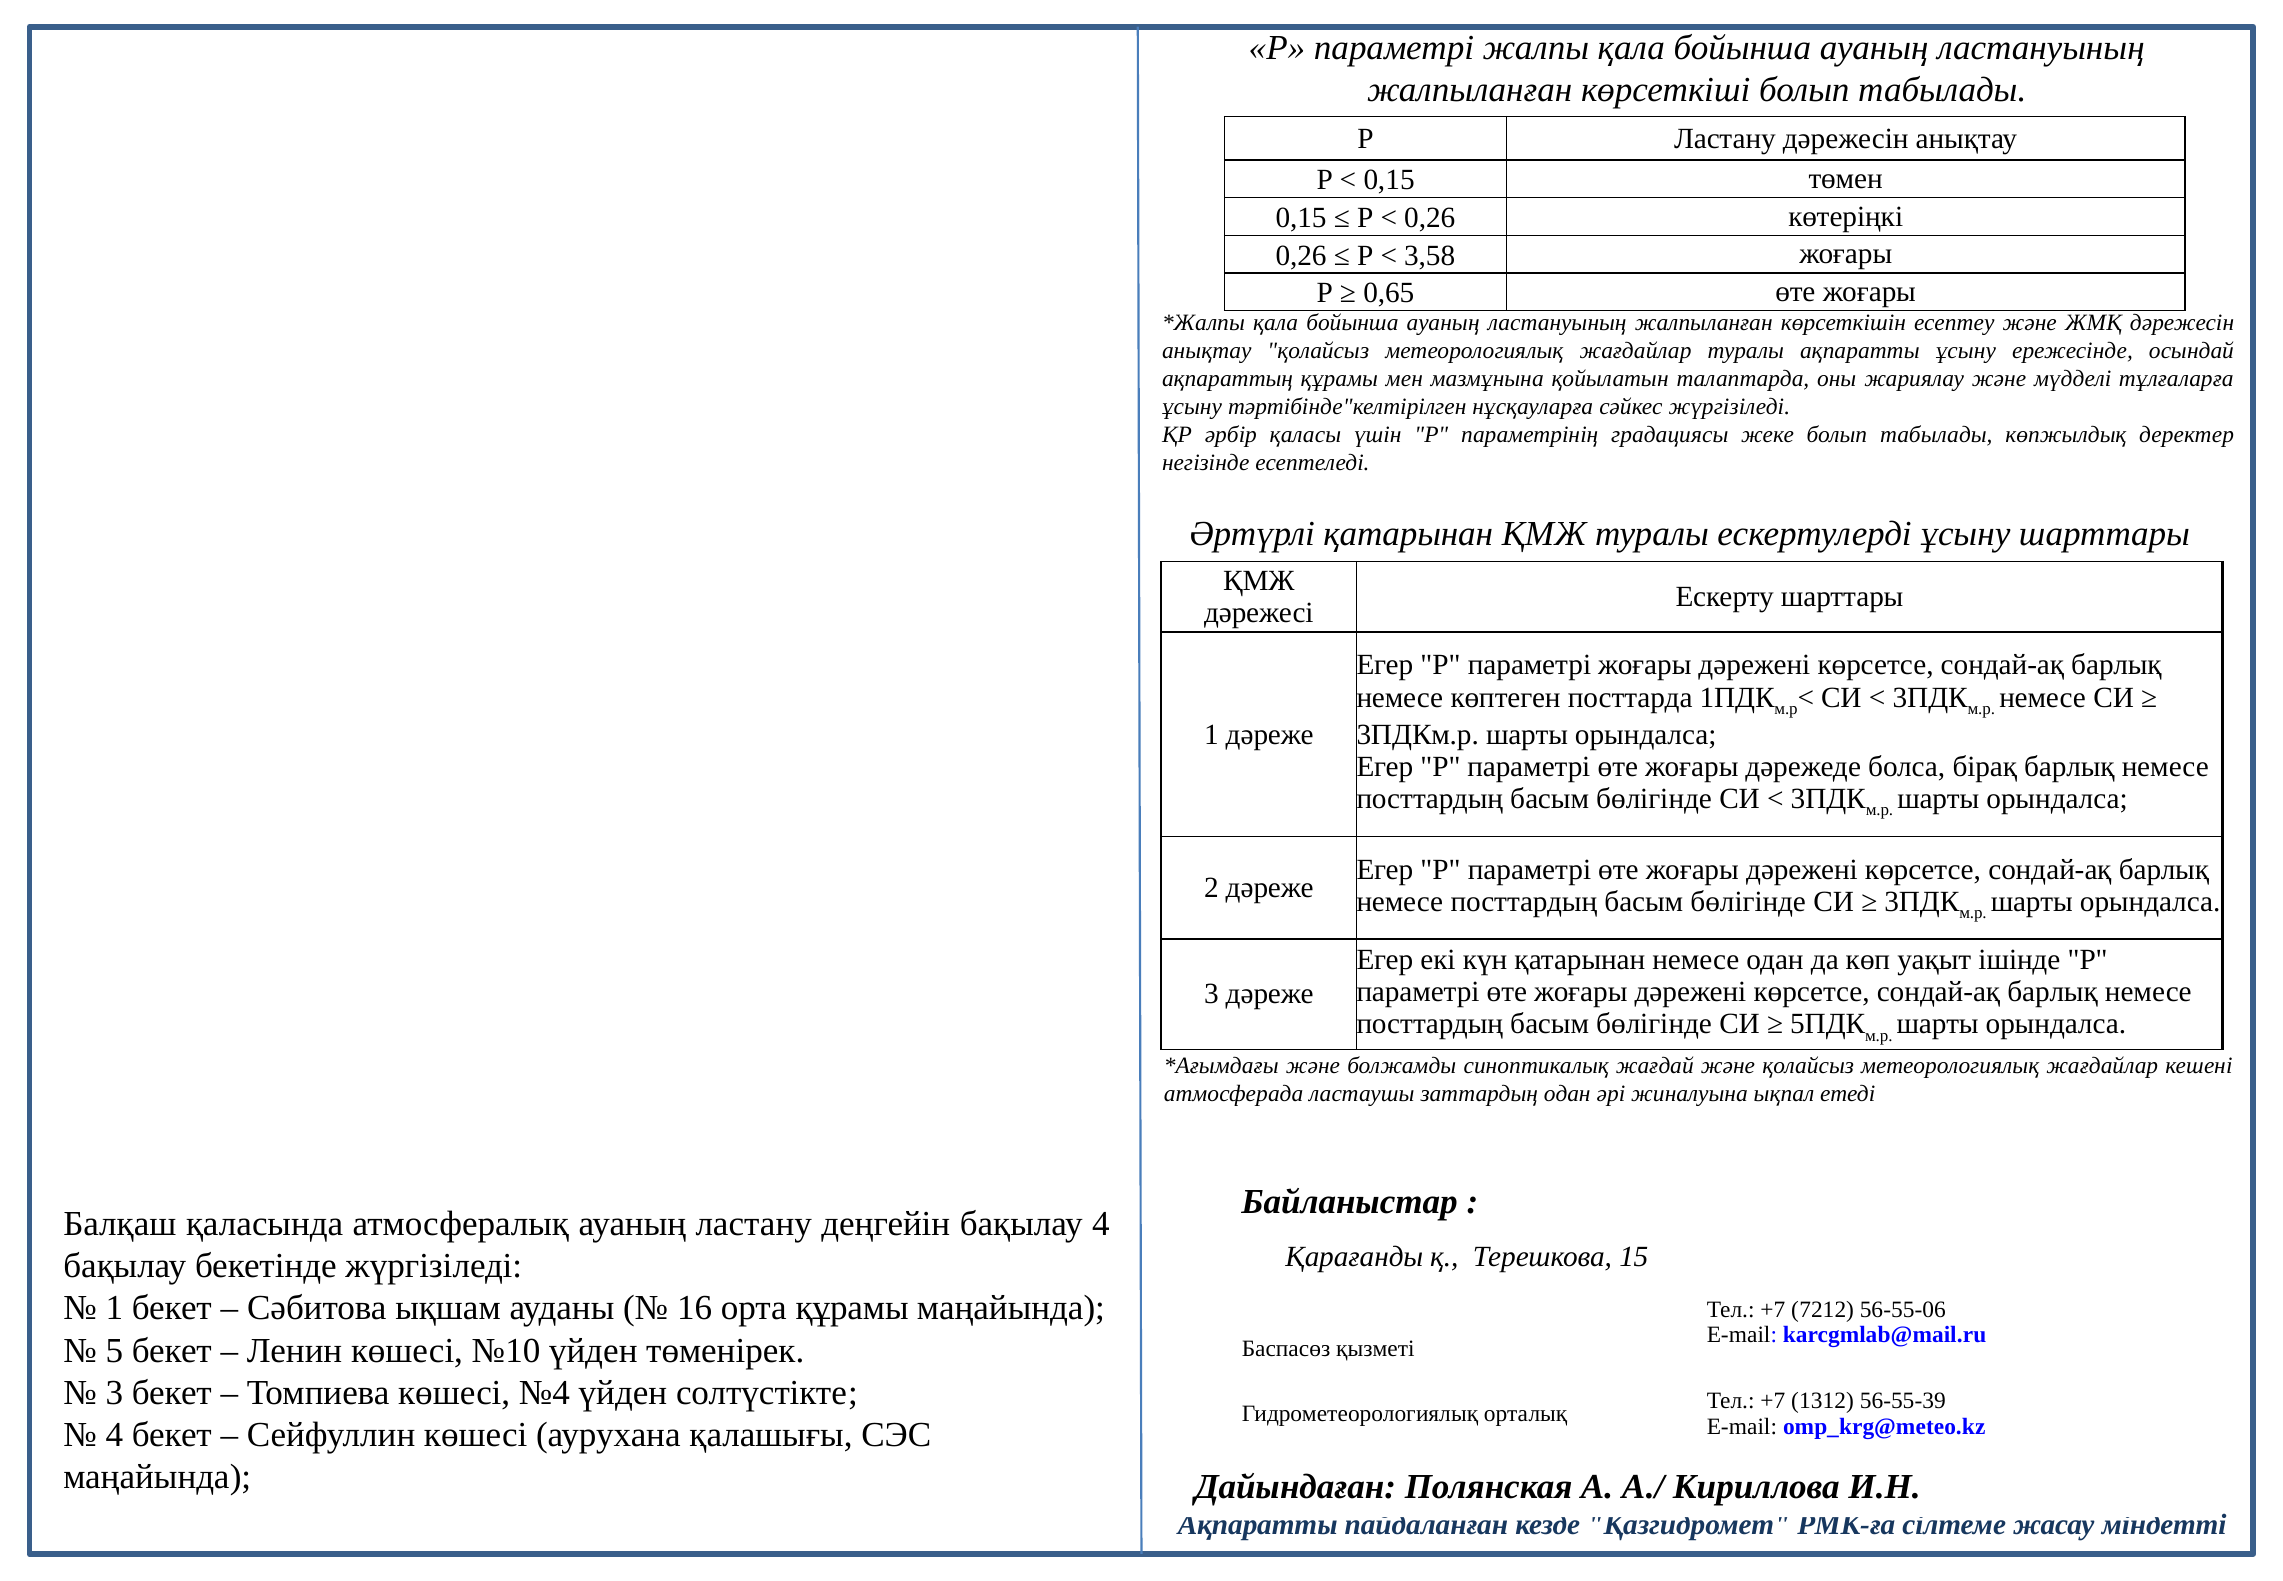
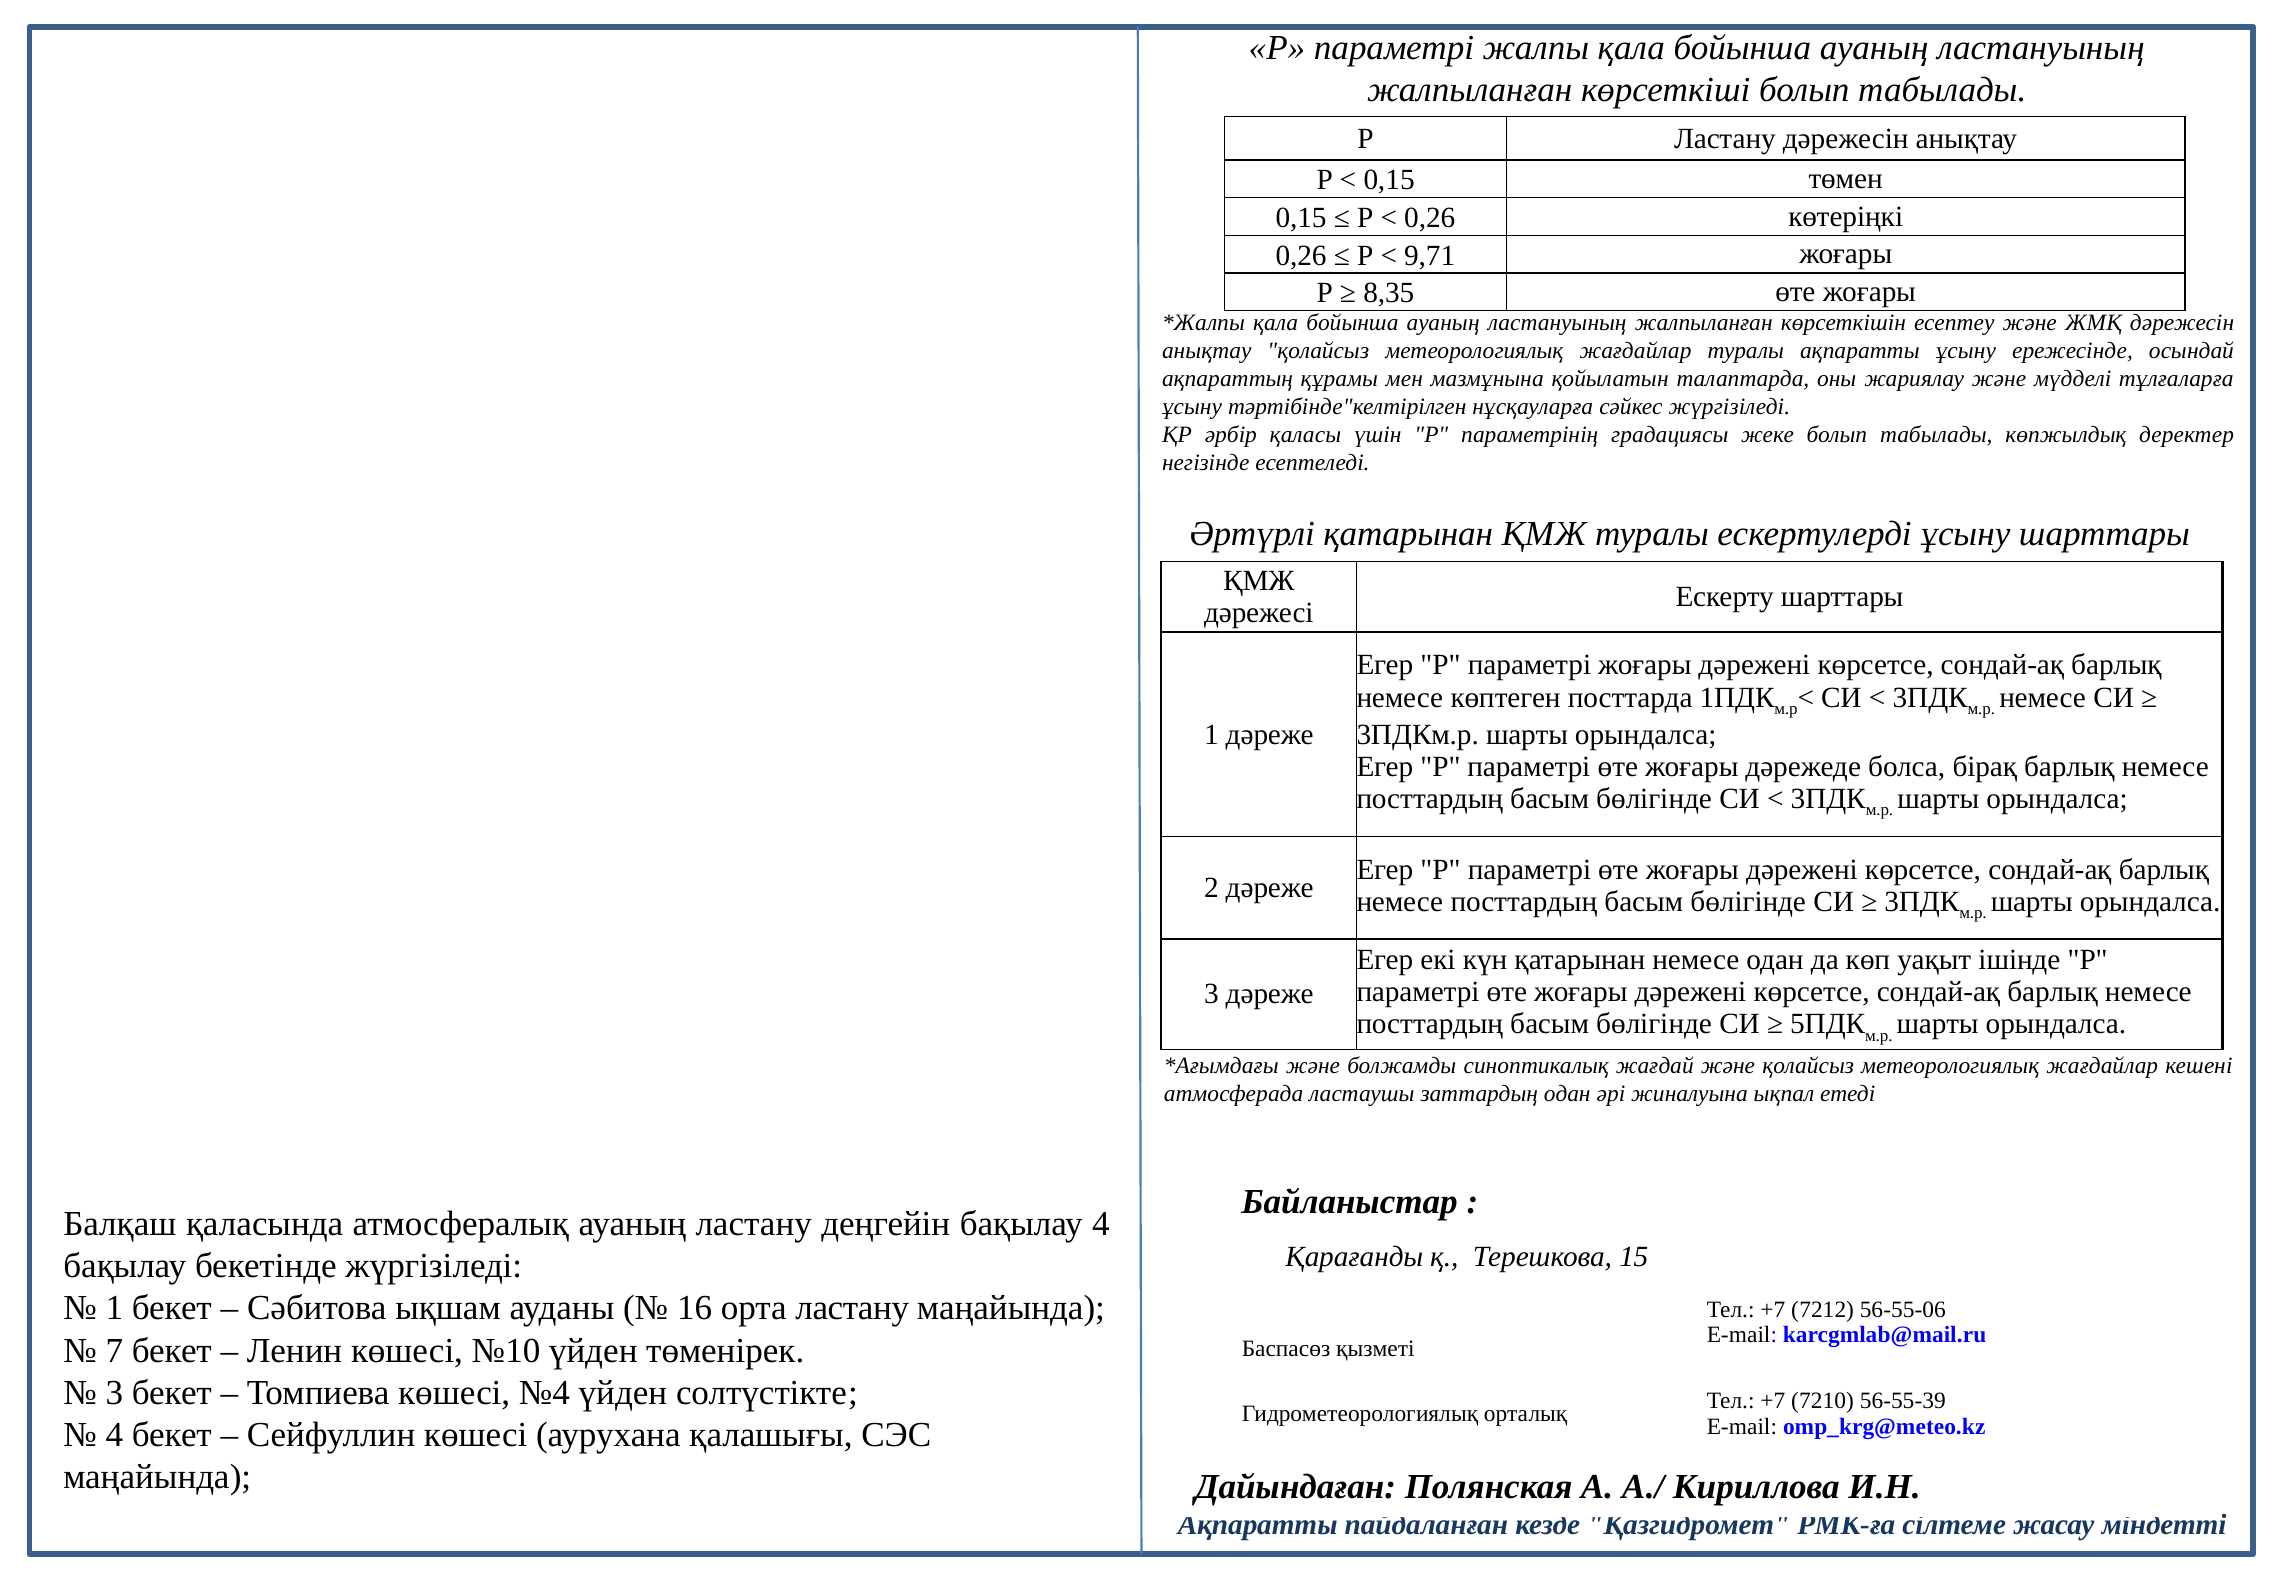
3,58: 3,58 -> 9,71
0,65: 0,65 -> 8,35
орта құрамы: құрамы -> ластану
5: 5 -> 7
1312: 1312 -> 7210
